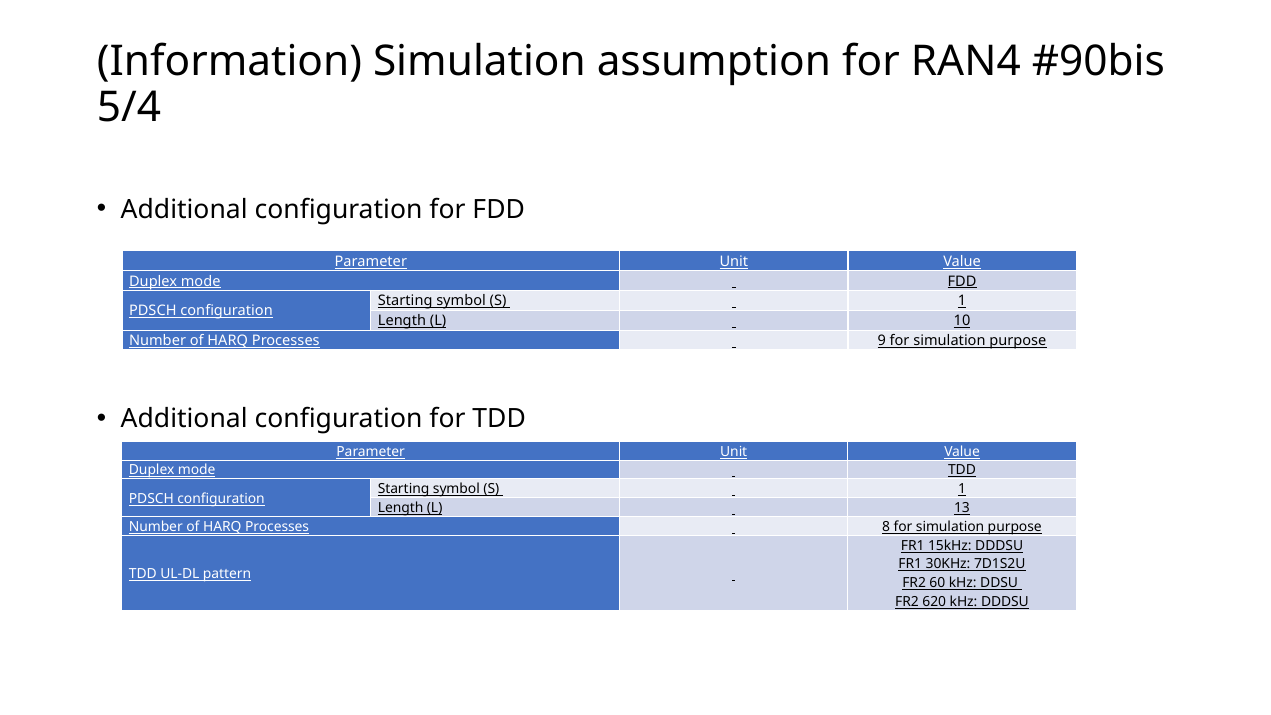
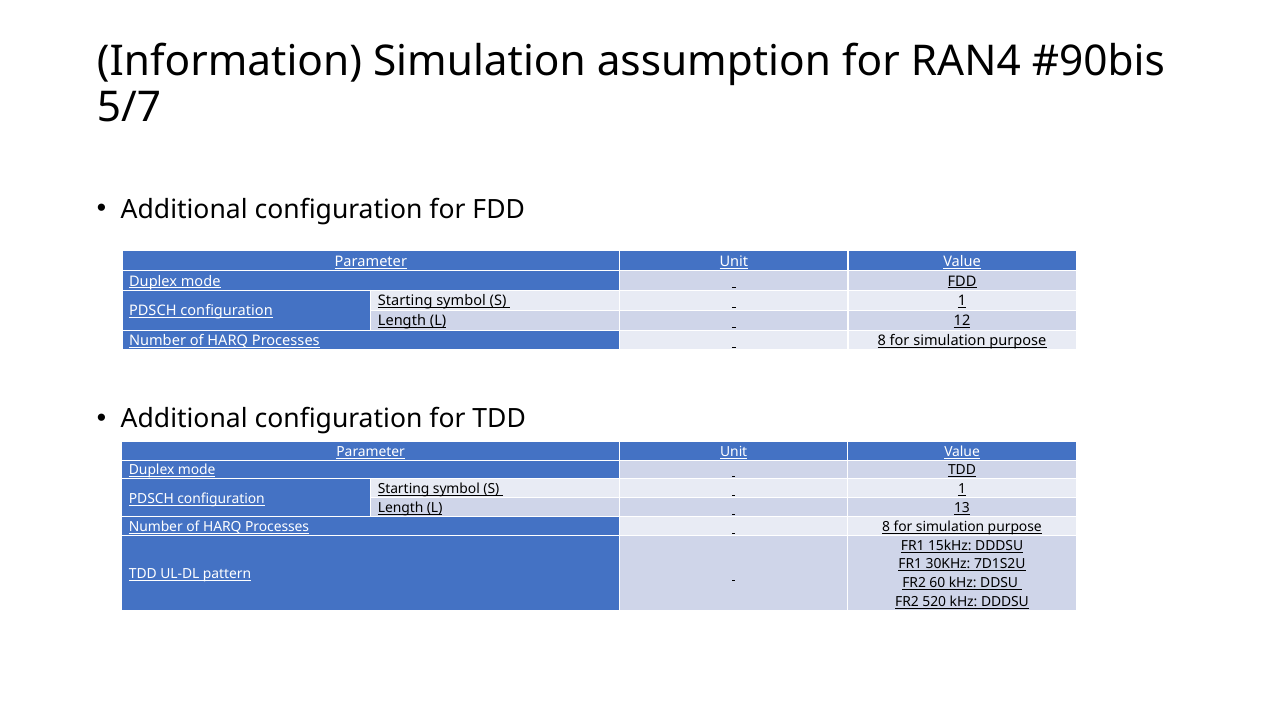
5/4: 5/4 -> 5/7
10: 10 -> 12
9 at (882, 341): 9 -> 8
620: 620 -> 520
